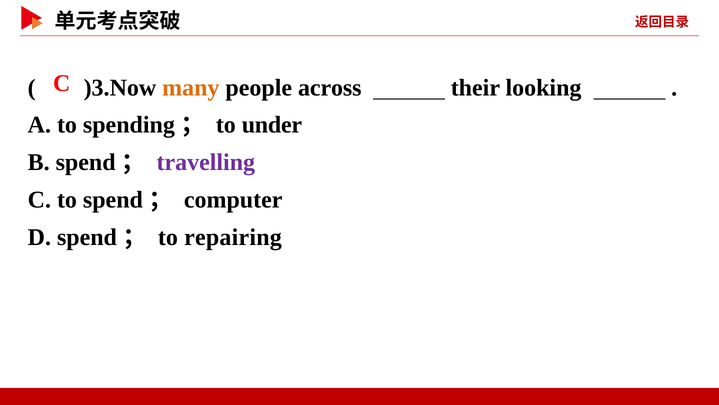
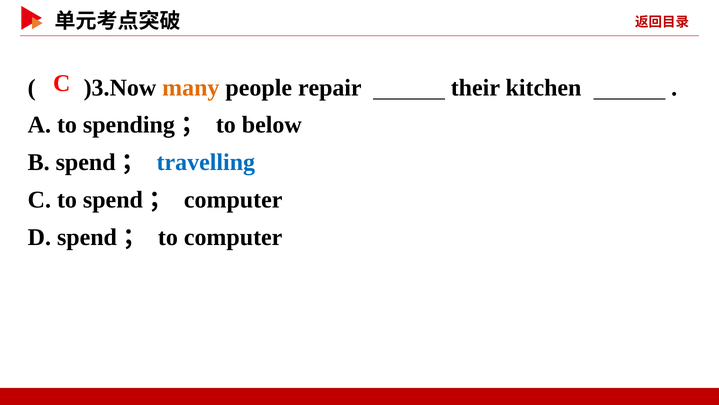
across: across -> repair
looking: looking -> kitchen
under: under -> below
travelling colour: purple -> blue
to repairing: repairing -> computer
